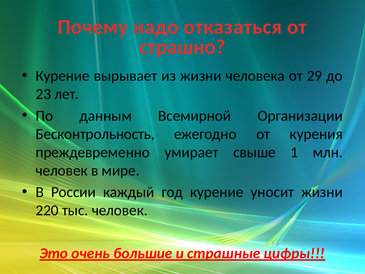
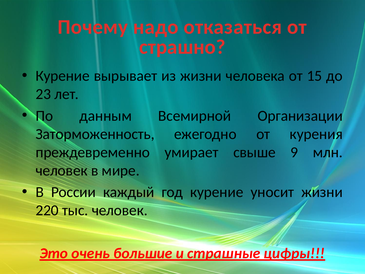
29: 29 -> 15
Бесконтрольность: Бесконтрольность -> Заторможенность
1: 1 -> 9
